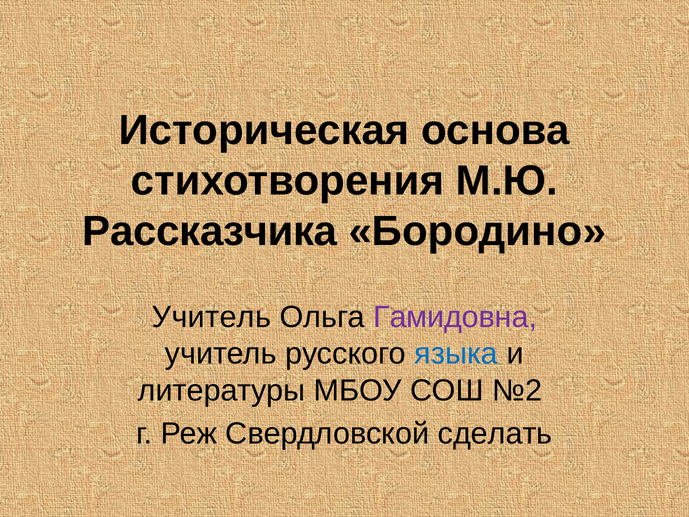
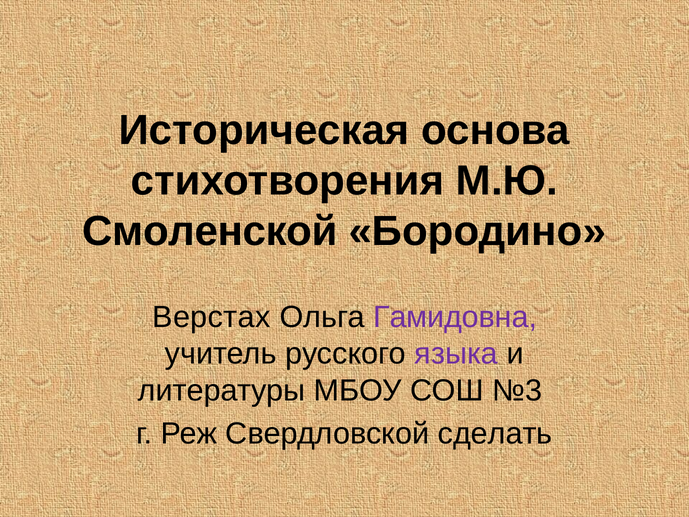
Рассказчика: Рассказчика -> Смоленской
Учитель at (211, 317): Учитель -> Верстах
языка colour: blue -> purple
№2: №2 -> №3
